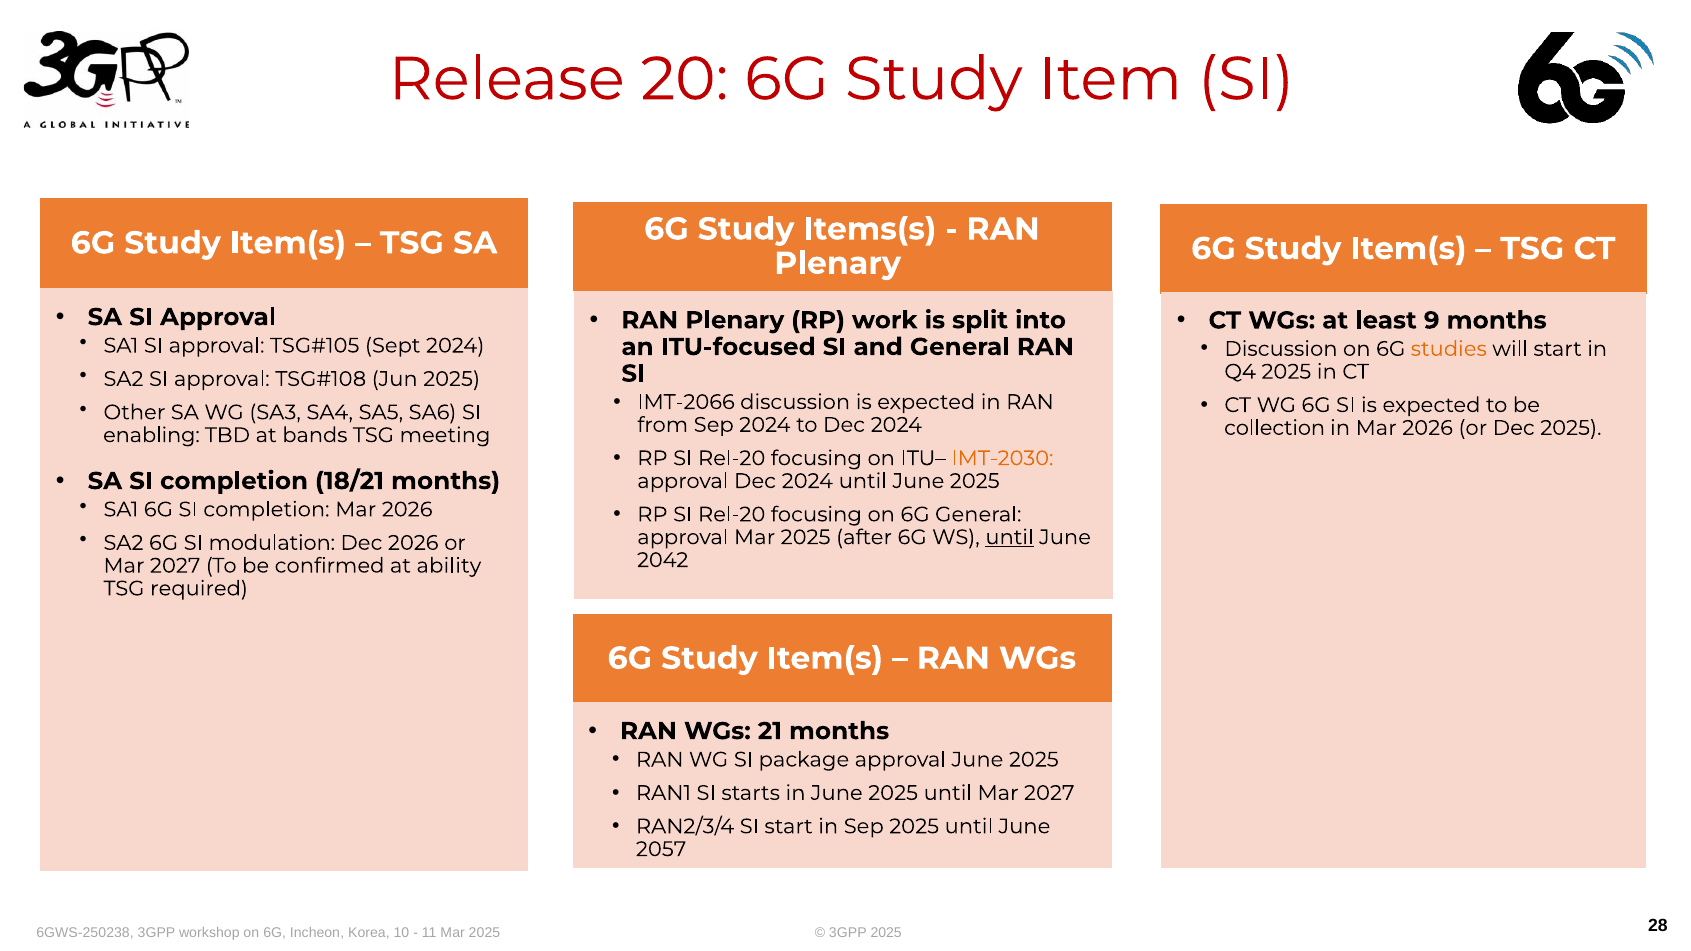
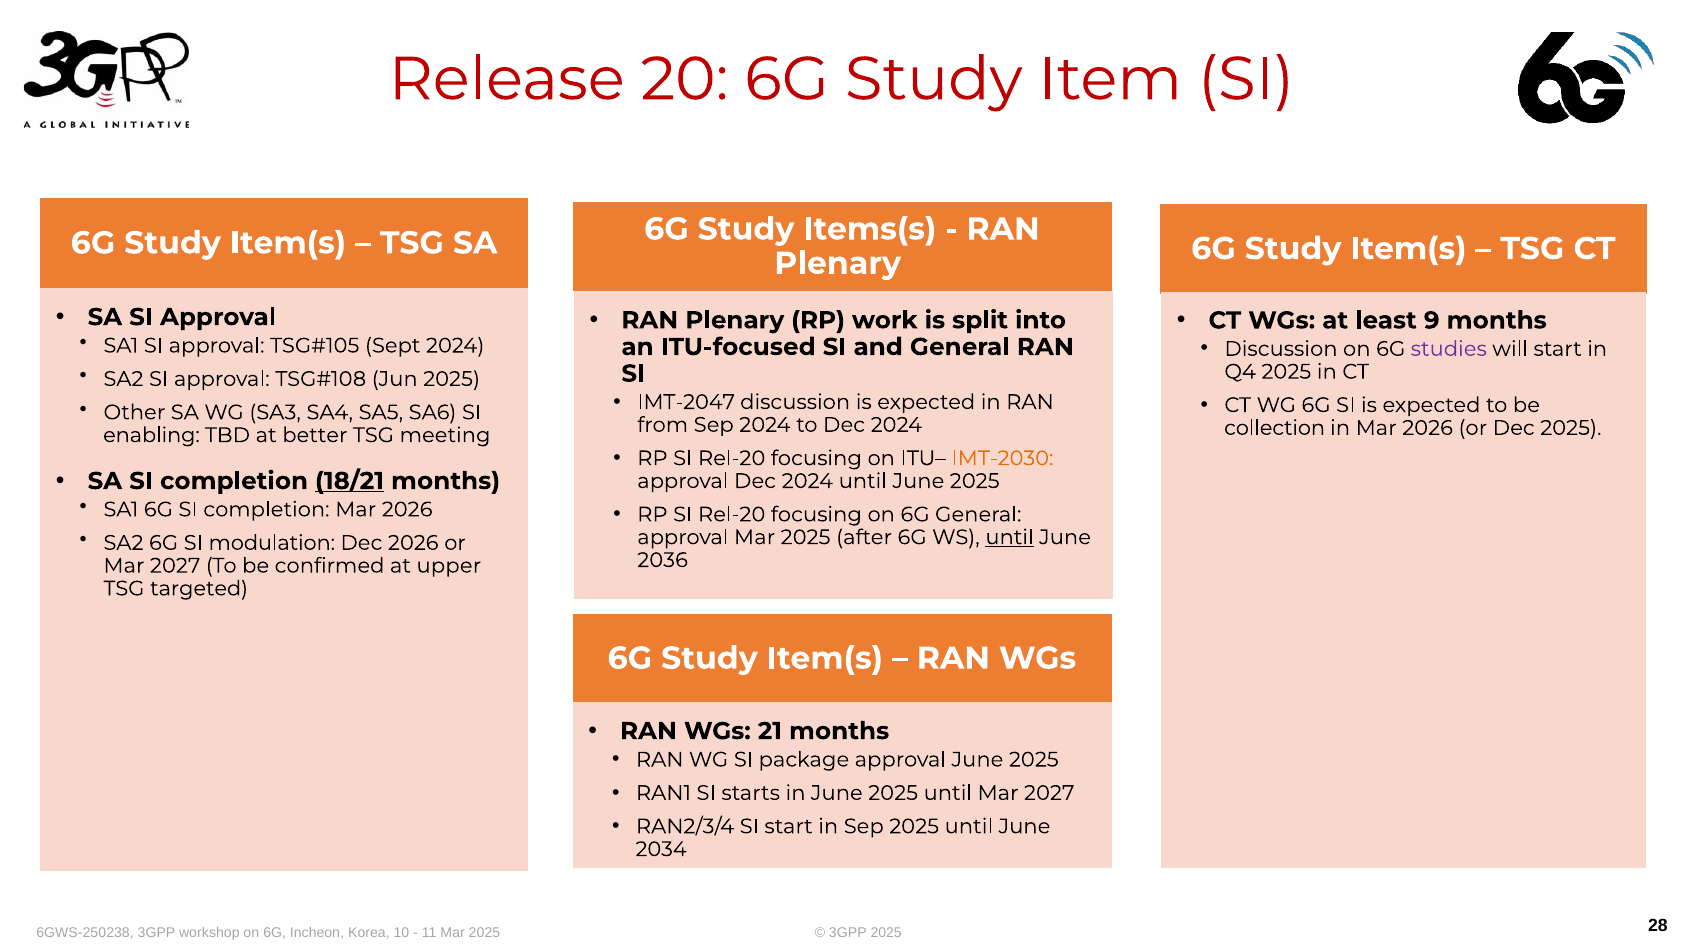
studies colour: orange -> purple
IMT-2066: IMT-2066 -> IMT-2047
bands: bands -> better
18/21 underline: none -> present
2042: 2042 -> 2036
ability: ability -> upper
required: required -> targeted
2057: 2057 -> 2034
